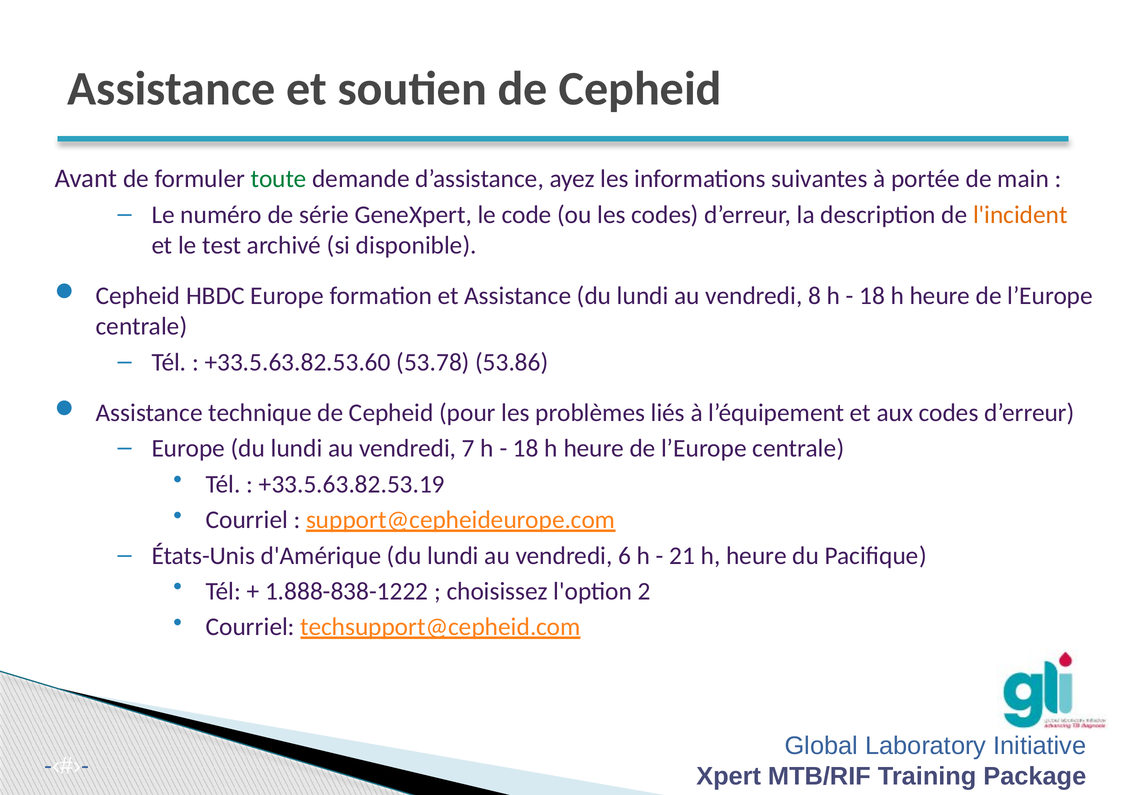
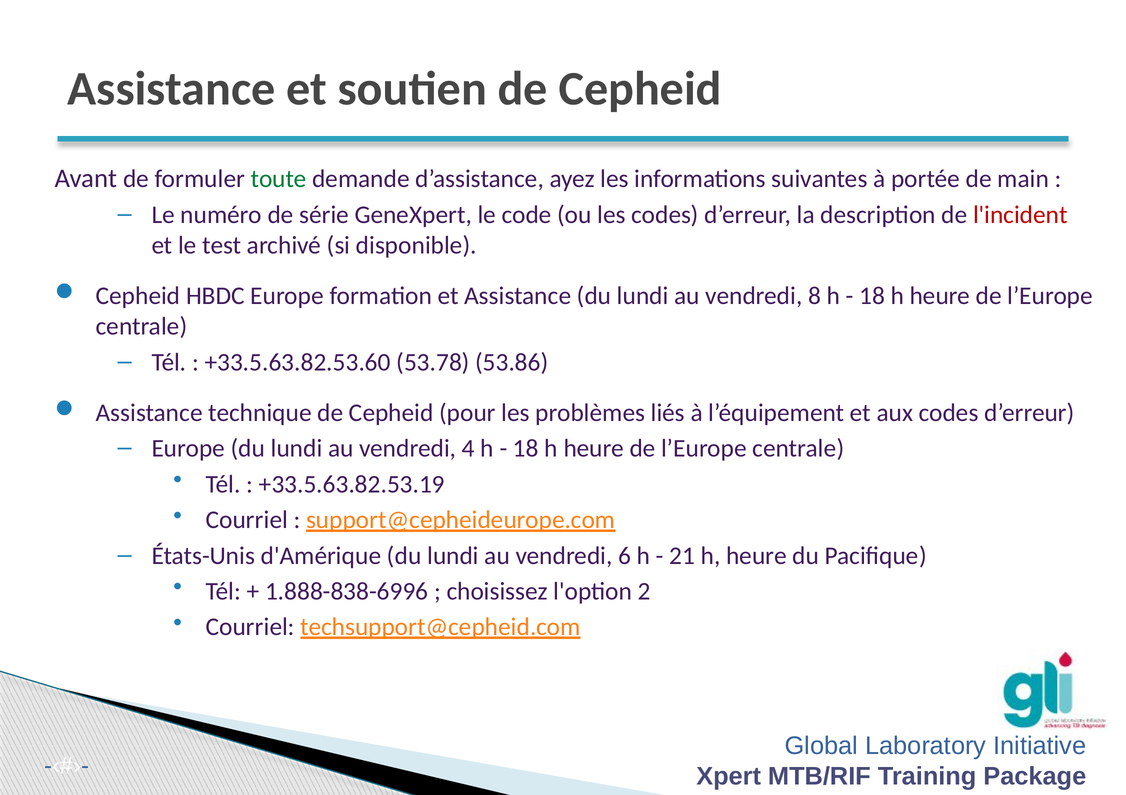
l'incident colour: orange -> red
7: 7 -> 4
1.888-838-1222: 1.888-838-1222 -> 1.888-838-6996
